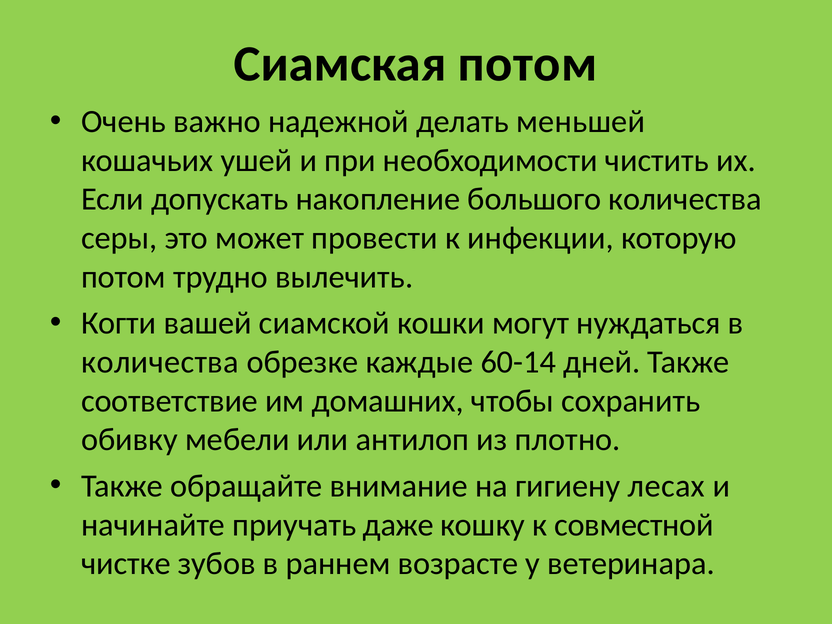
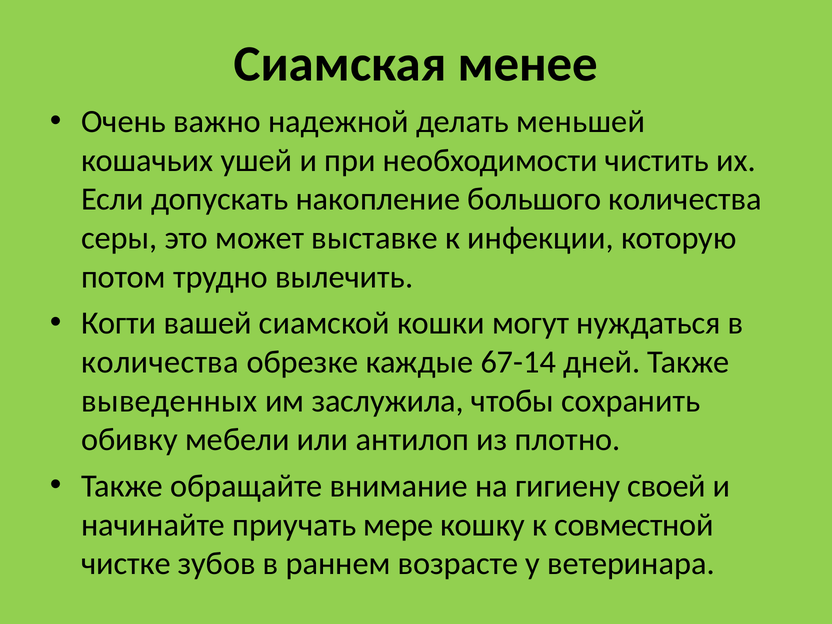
Сиамская потом: потом -> менее
провести: провести -> выставке
60-14: 60-14 -> 67-14
соответствие: соответствие -> выведенных
домашних: домашних -> заслужила
лесах: лесах -> своей
даже: даже -> мере
